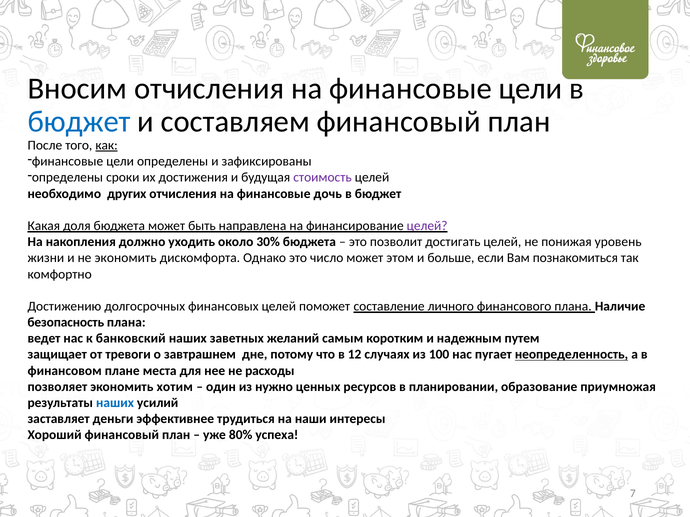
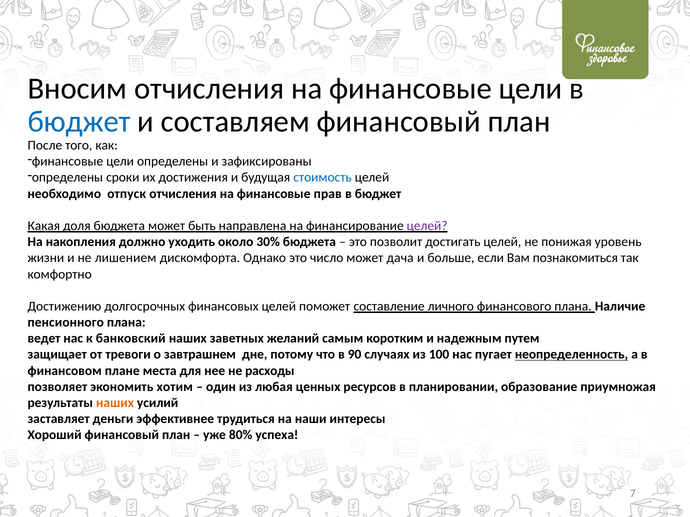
как underline: present -> none
стоимость colour: purple -> blue
других: других -> отпуск
дочь: дочь -> прав
не экономить: экономить -> лишением
этом: этом -> дача
безопасность: безопасность -> пенсионного
12: 12 -> 90
нужно: нужно -> любая
наших at (115, 403) colour: blue -> orange
